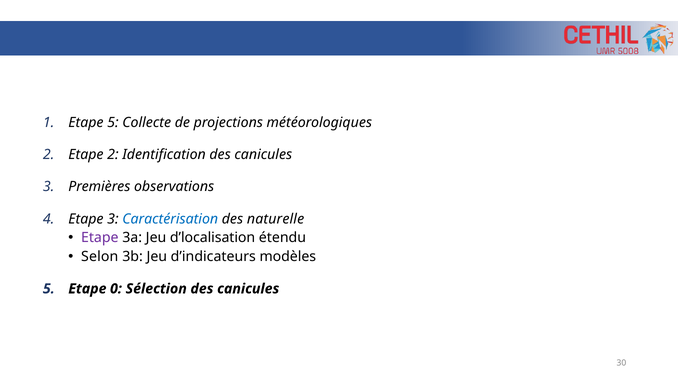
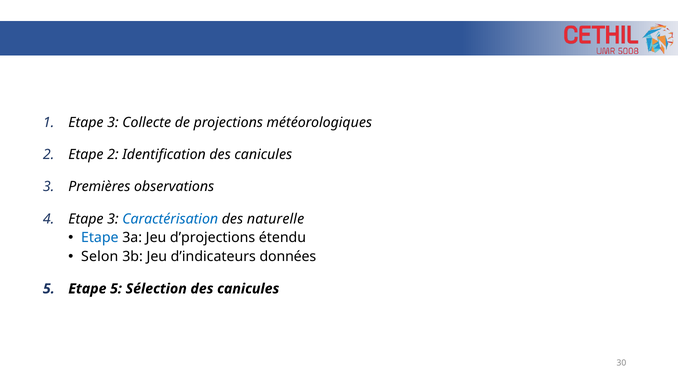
1 Etape 5: 5 -> 3
Etape at (100, 238) colour: purple -> blue
d’localisation: d’localisation -> d’projections
modèles: modèles -> données
Etape 0: 0 -> 5
